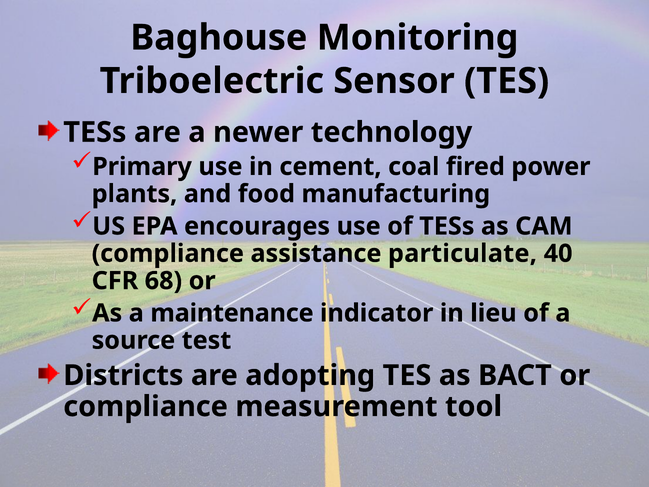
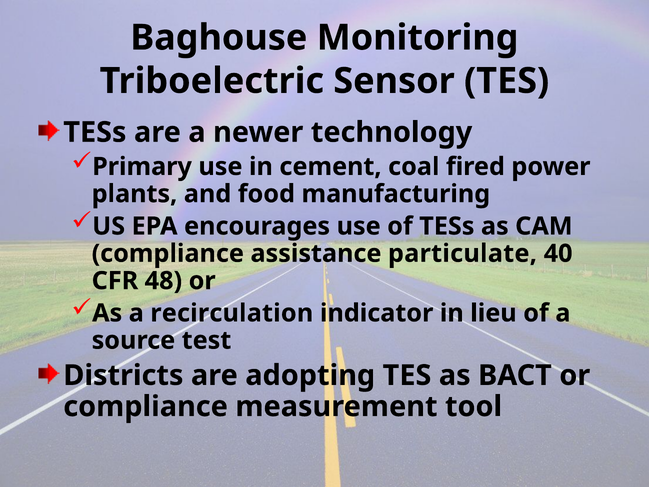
68: 68 -> 48
maintenance: maintenance -> recirculation
